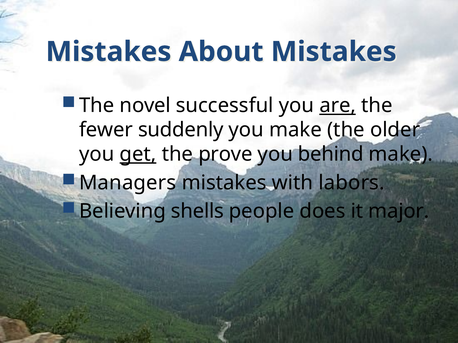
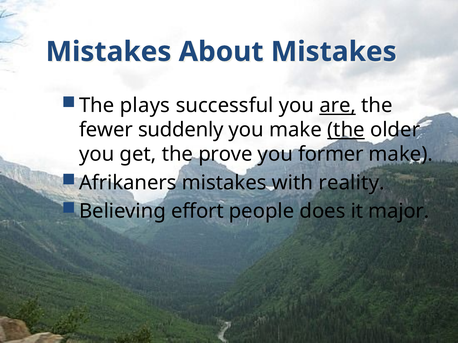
novel: novel -> plays
the at (346, 130) underline: none -> present
get underline: present -> none
behind: behind -> former
Managers: Managers -> Afrikaners
labors: labors -> reality
shells: shells -> effort
